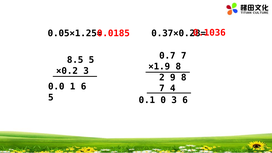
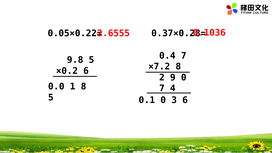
0.05×1.25=: 0.05×1.25= -> 0.05×0.22=
0.0185: 0.0185 -> 2.6555
0.7: 0.7 -> 0.4
8.5: 8.5 -> 9.8
×1.9: ×1.9 -> ×7.2
×0.2 3: 3 -> 6
9 8: 8 -> 0
1 6: 6 -> 8
